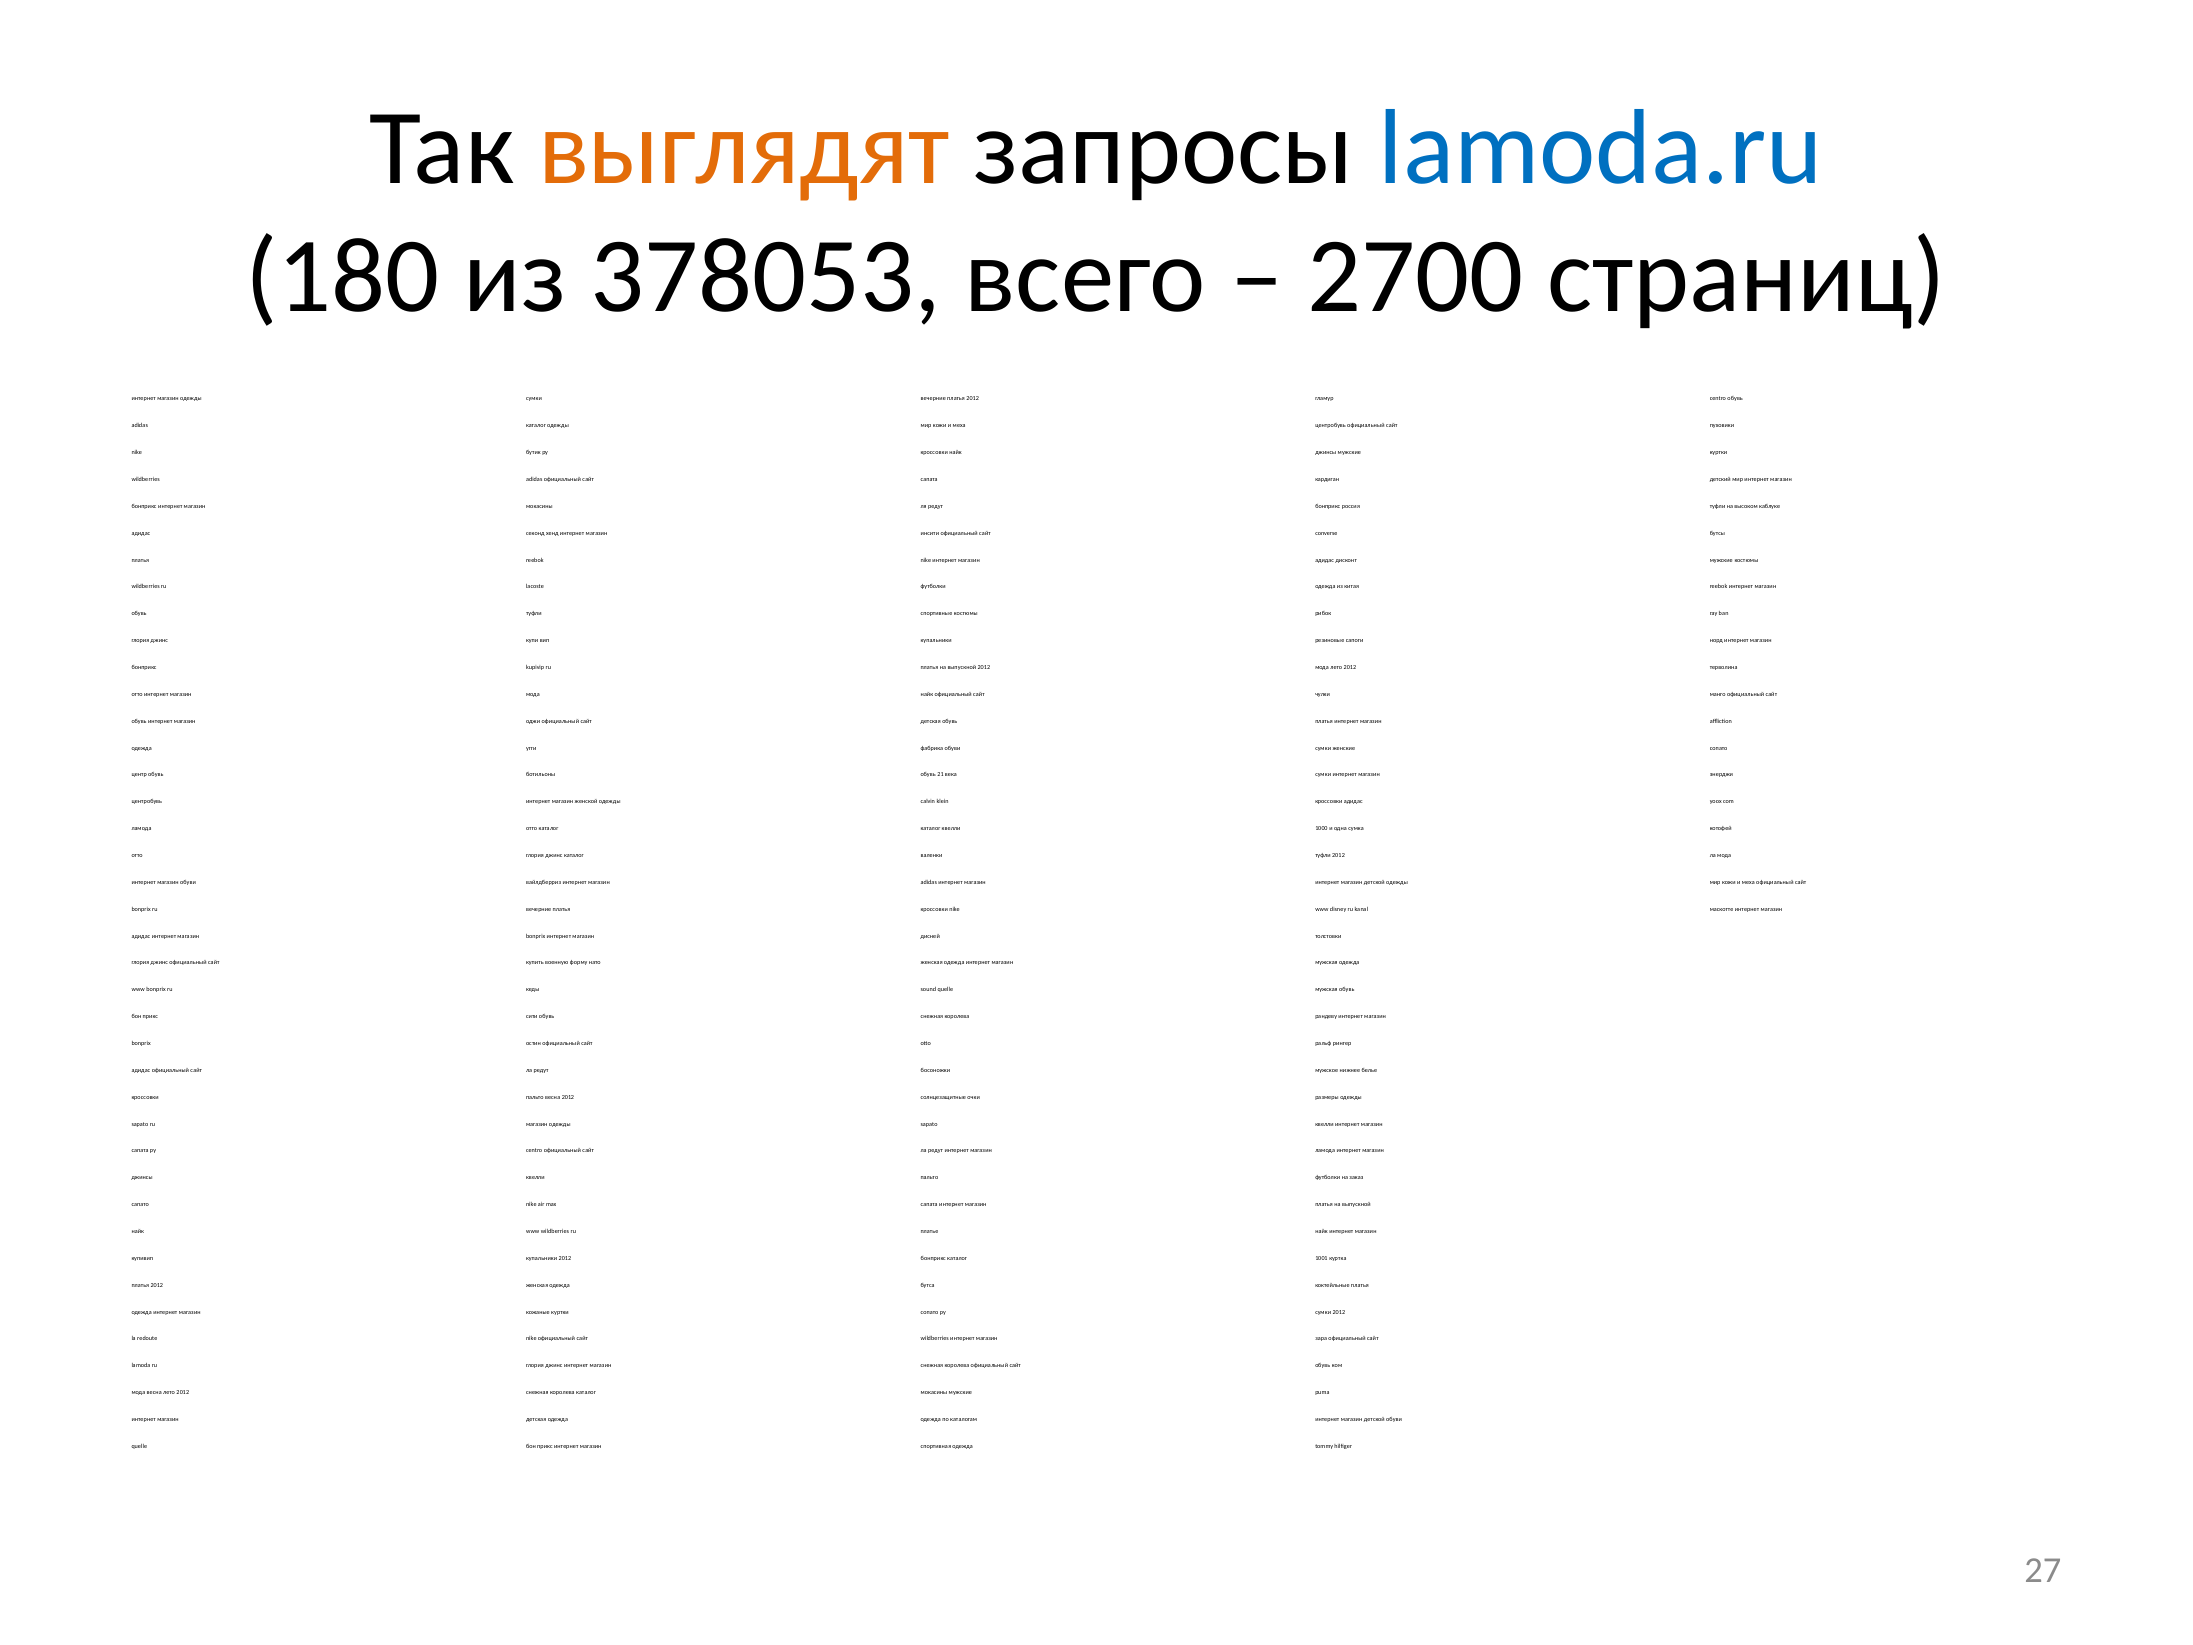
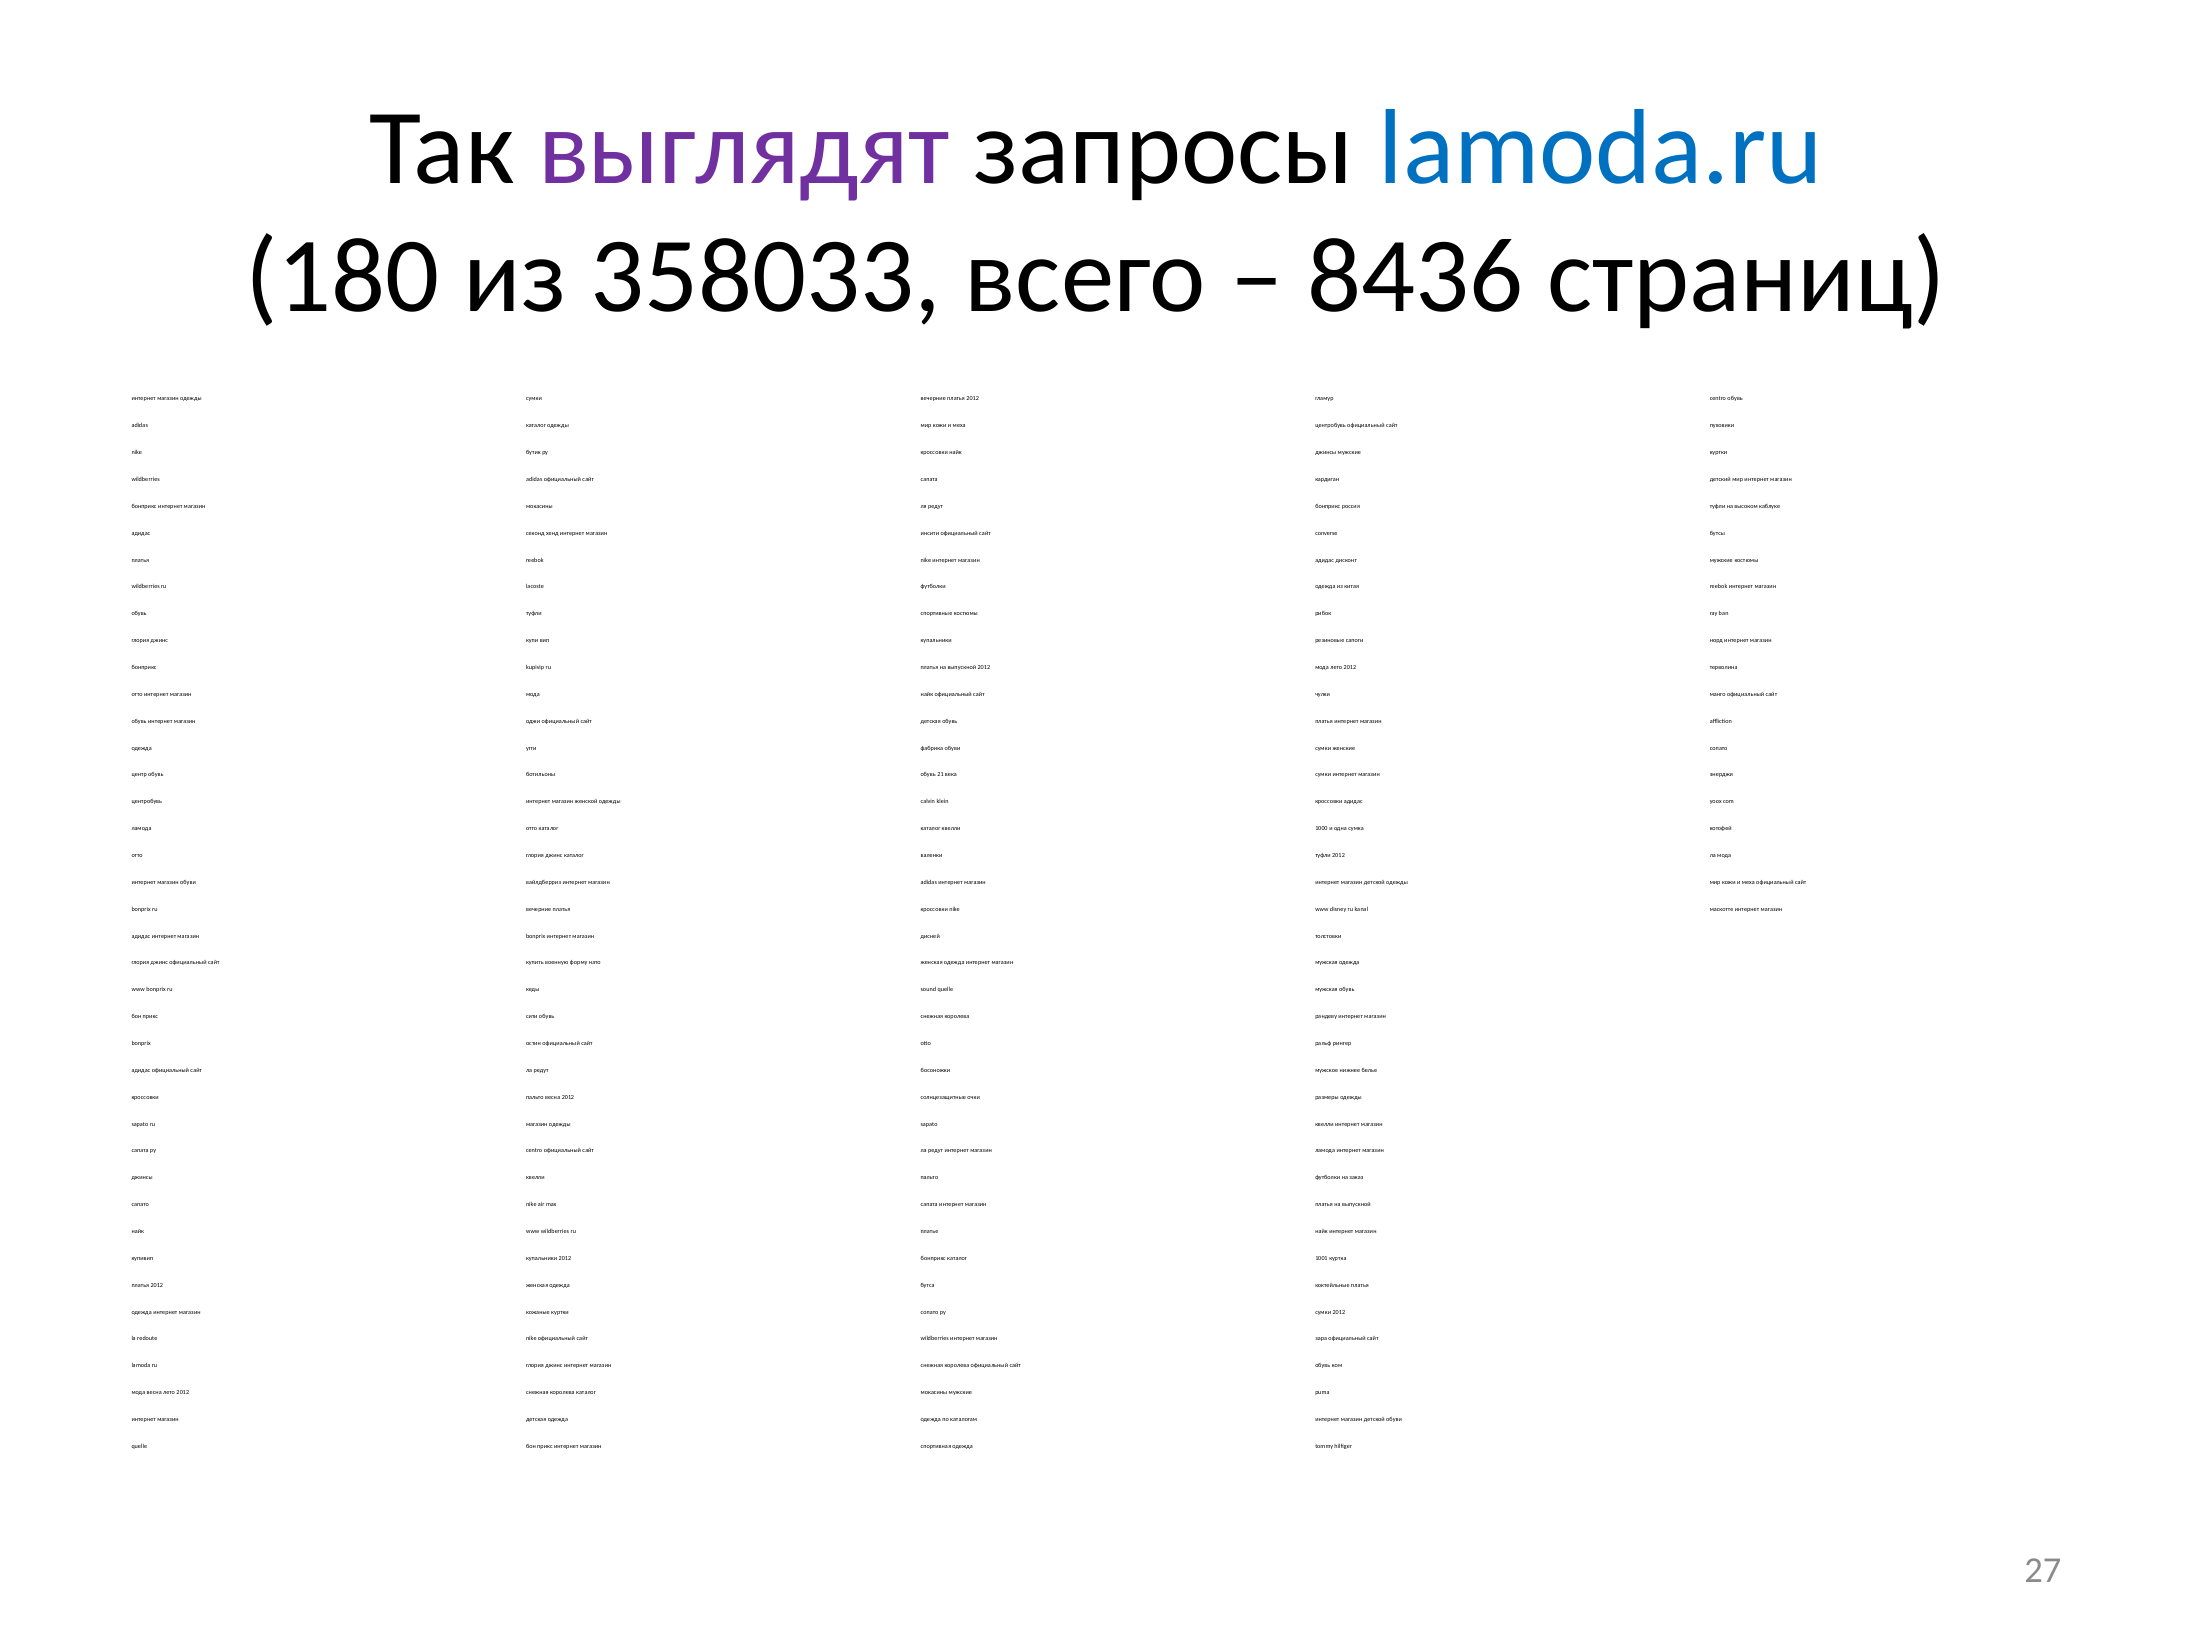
выглядят colour: orange -> purple
378053: 378053 -> 358033
2700: 2700 -> 8436
